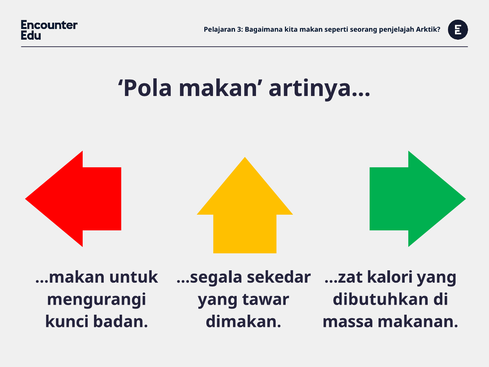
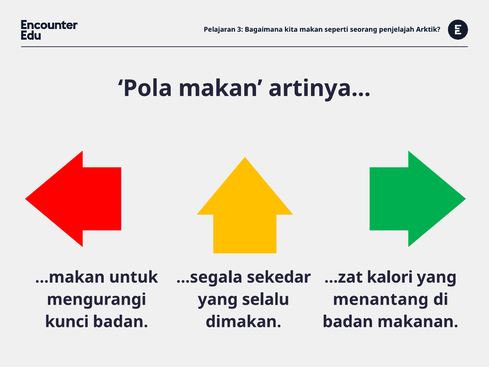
tawar: tawar -> selalu
dibutuhkan: dibutuhkan -> menantang
massa at (348, 322): massa -> badan
